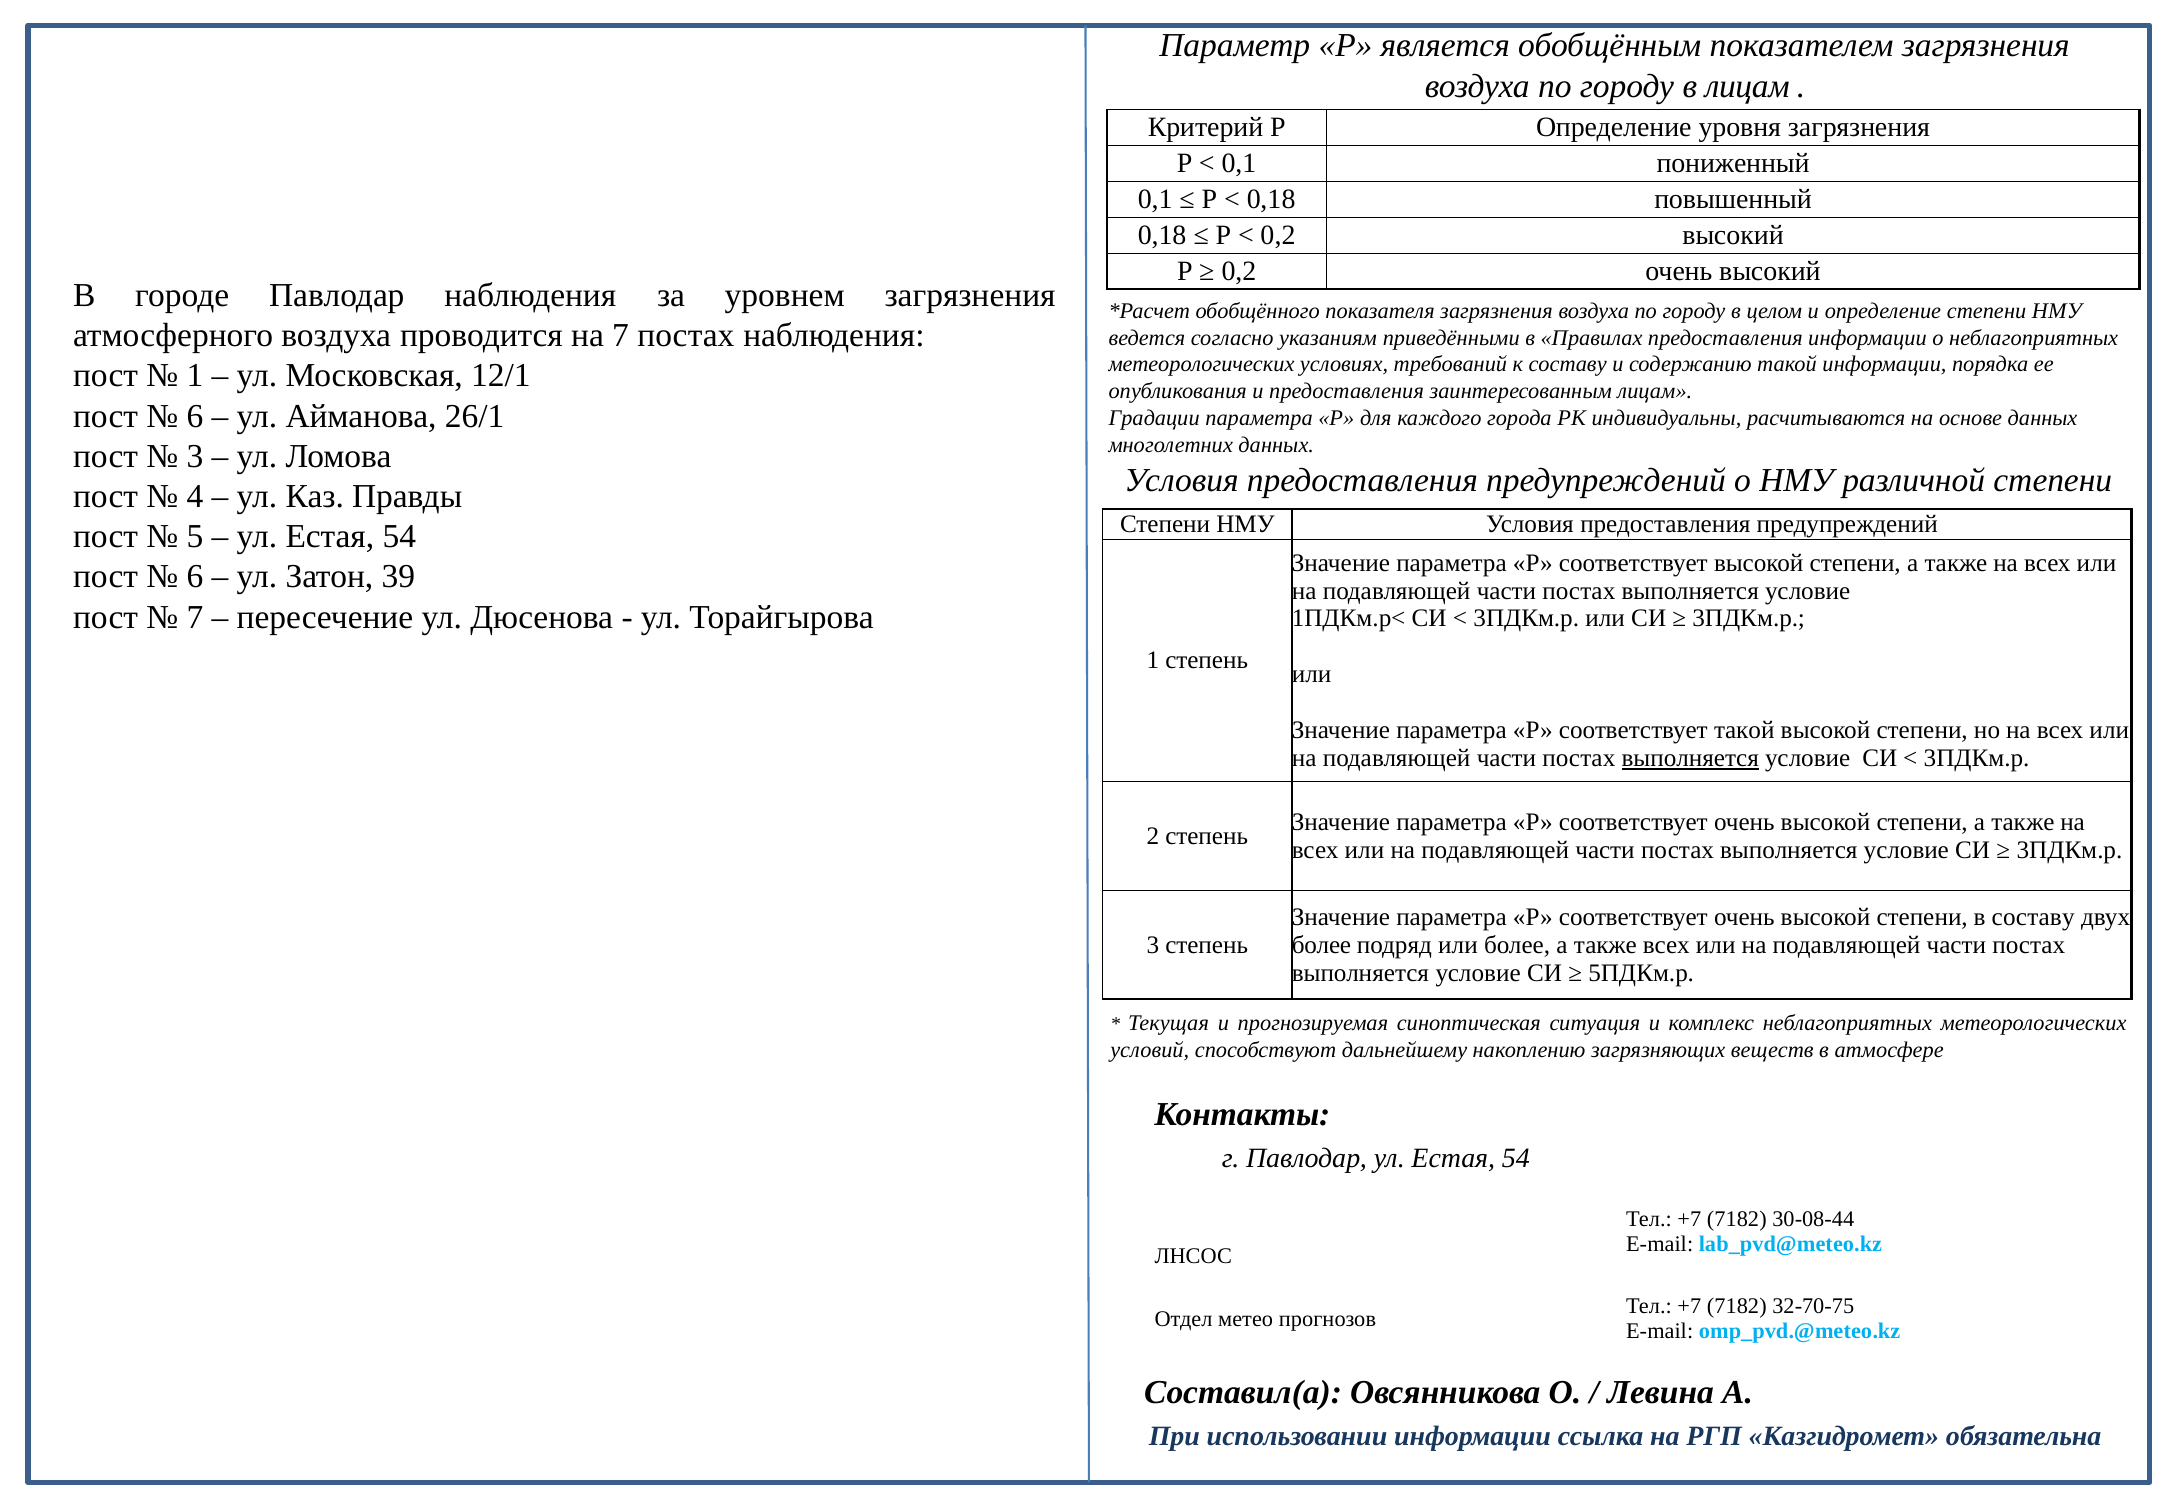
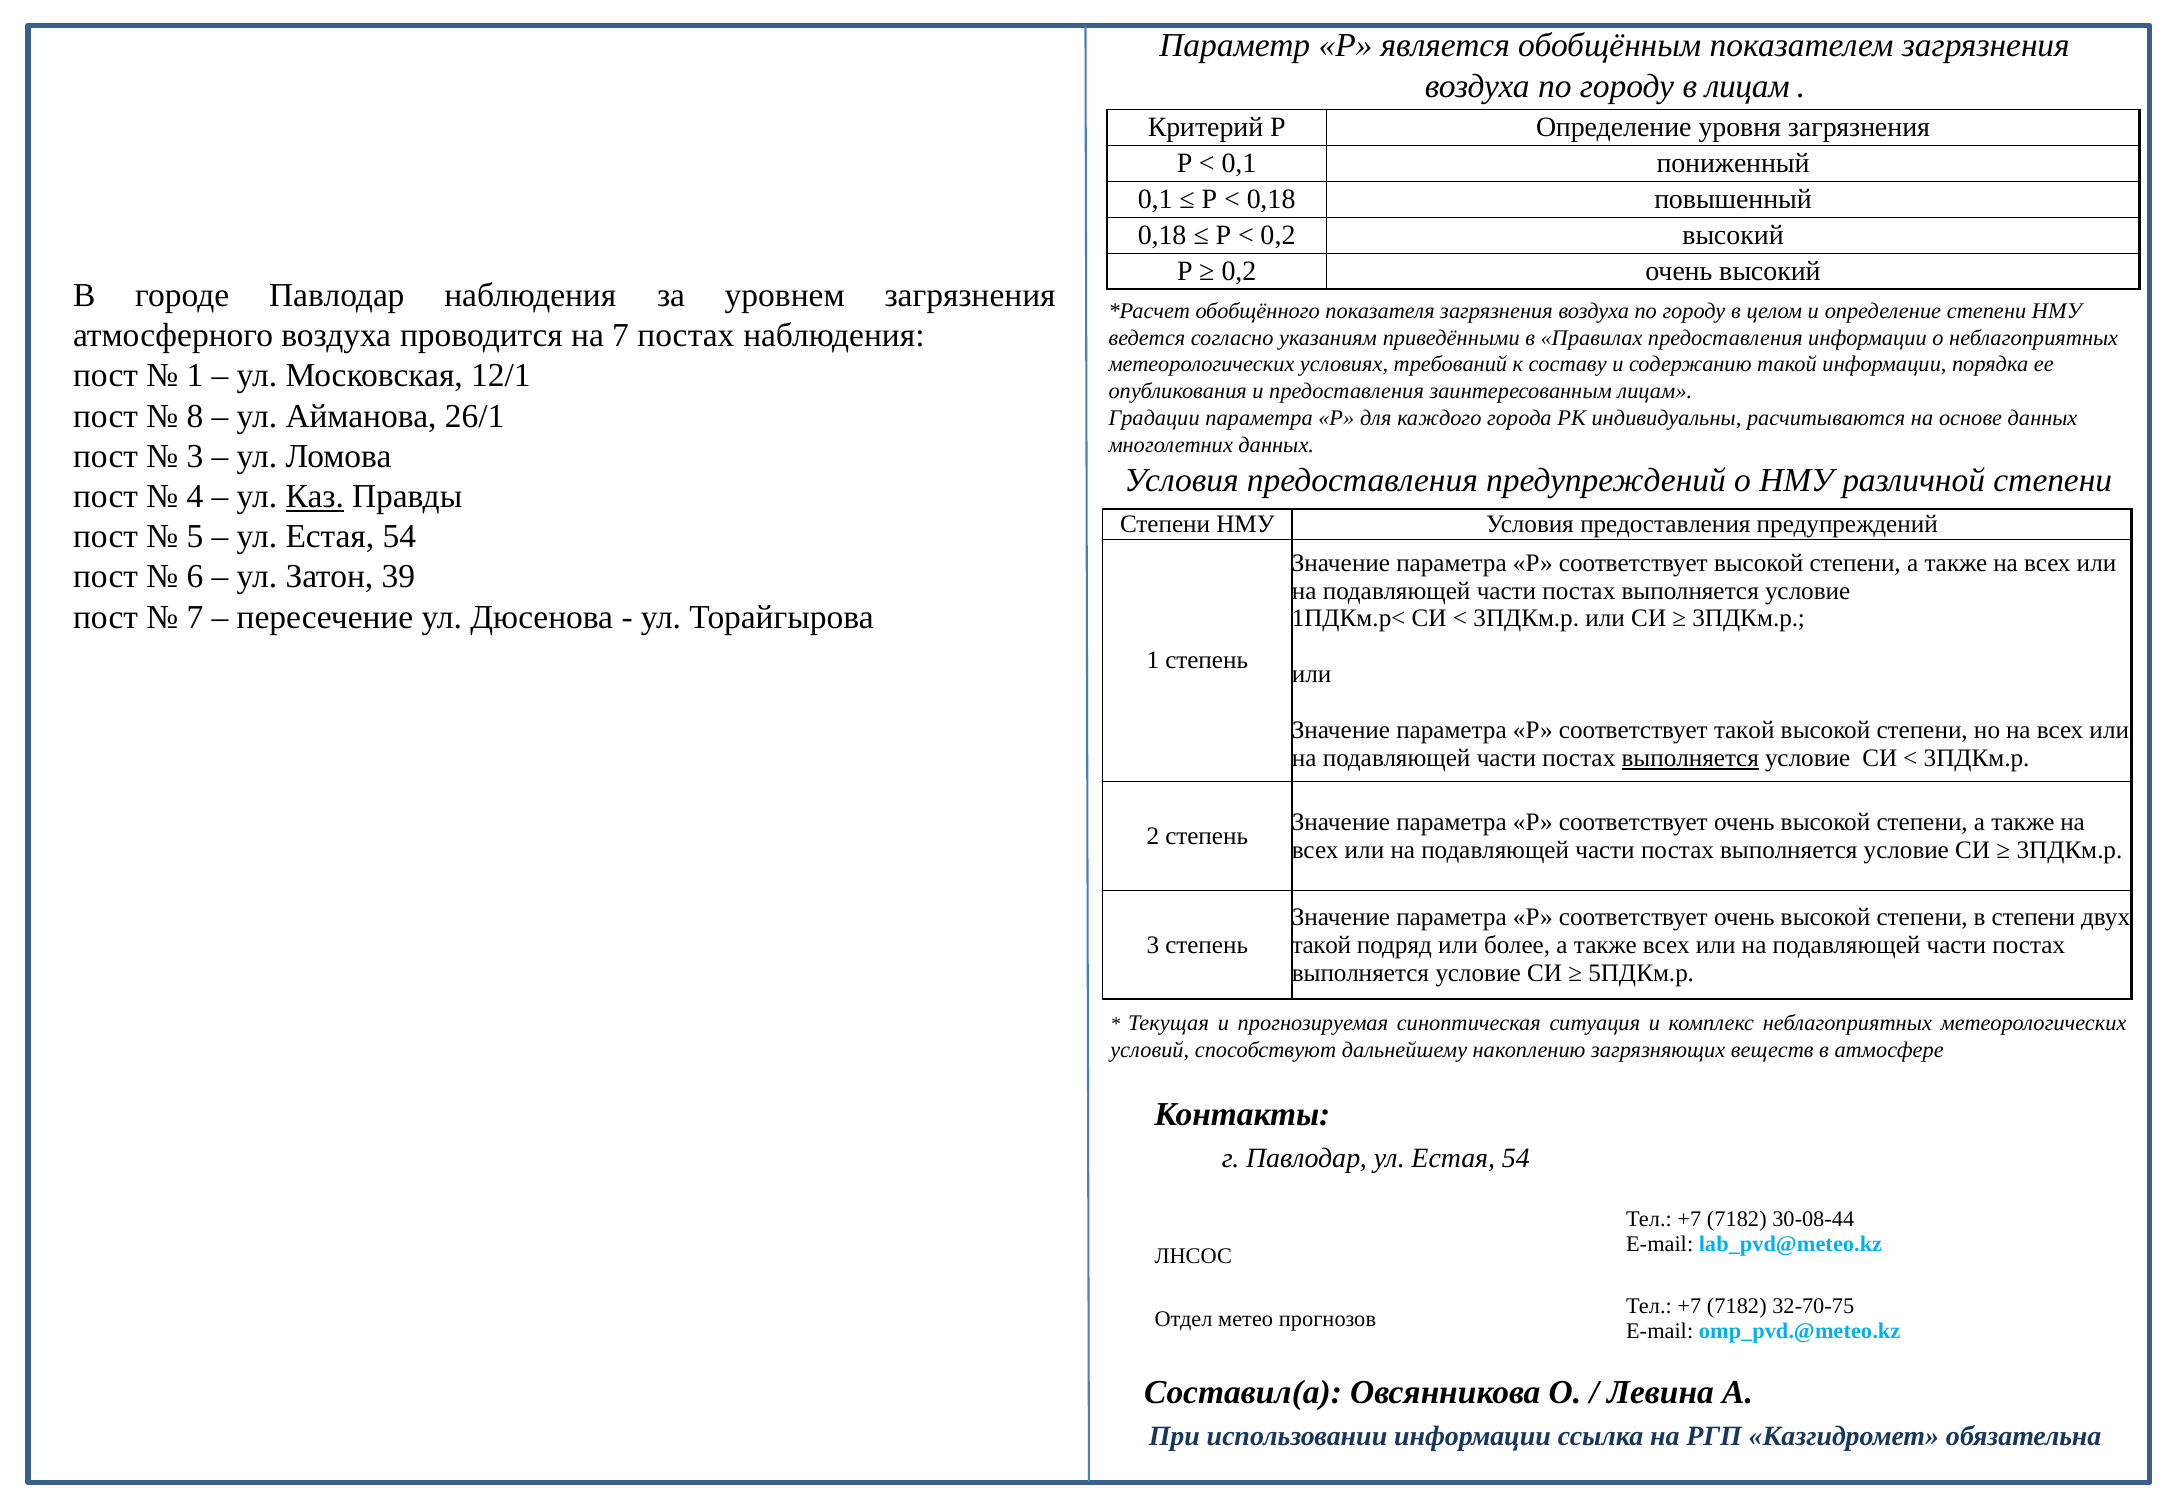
6 at (195, 416): 6 -> 8
Каз underline: none -> present
в составу: составу -> степени
более at (1321, 945): более -> такой
